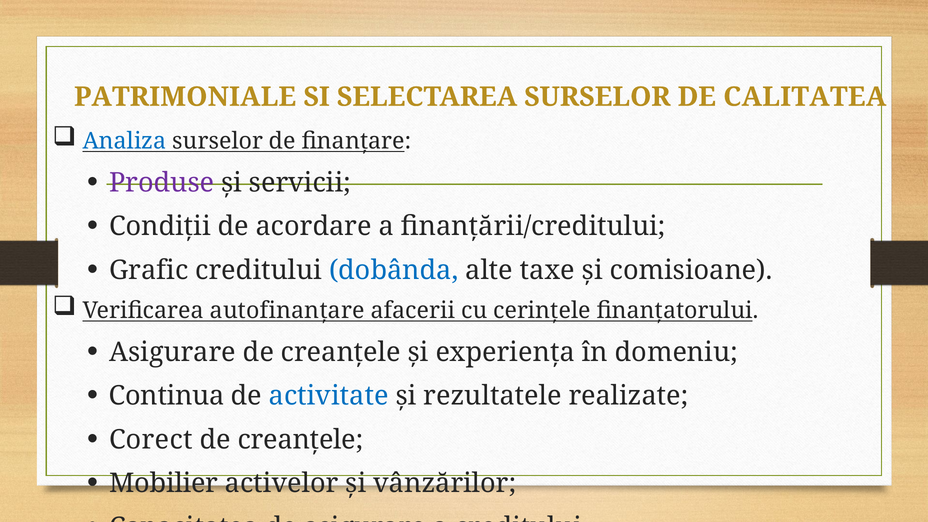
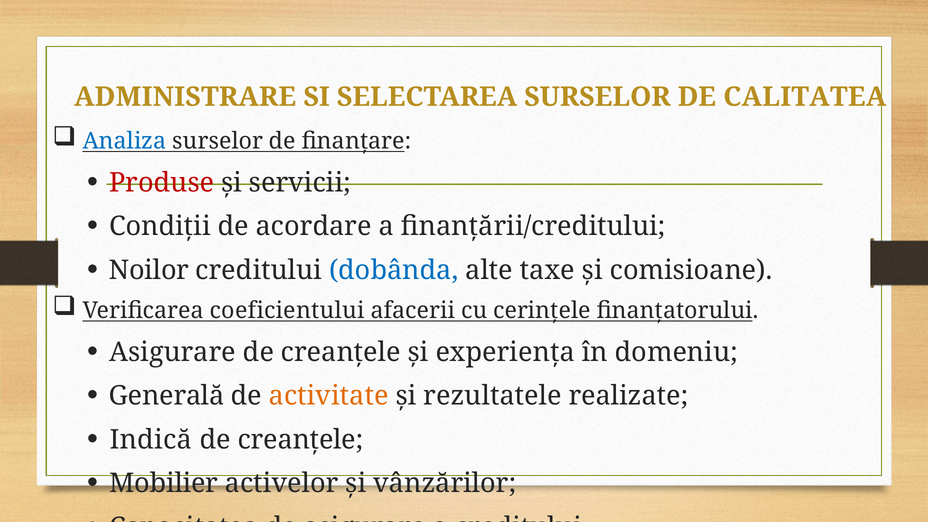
PATRIMONIALE: PATRIMONIALE -> ADMINISTRARE
Produse colour: purple -> red
Grafic: Grafic -> Noilor
autofinanţare: autofinanţare -> coeficientului
Continua: Continua -> Generală
activitate colour: blue -> orange
Corect: Corect -> Indică
